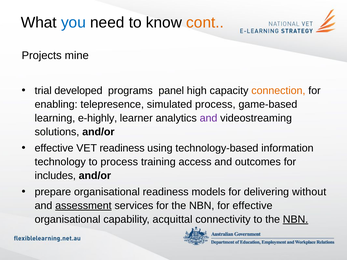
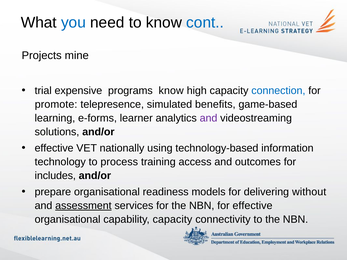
cont colour: orange -> blue
developed: developed -> expensive
programs panel: panel -> know
connection colour: orange -> blue
enabling: enabling -> promote
simulated process: process -> benefits
e-highly: e-highly -> e-forms
VET readiness: readiness -> nationally
capability acquittal: acquittal -> capacity
NBN at (296, 220) underline: present -> none
